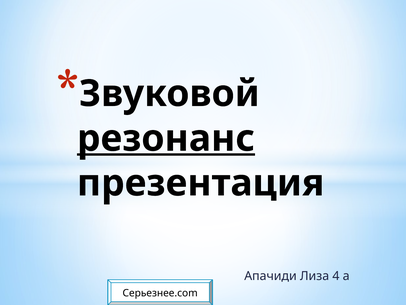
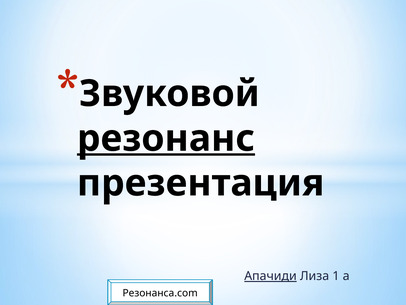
Апачиди underline: none -> present
4: 4 -> 1
Серьезнее.com: Серьезнее.com -> Резонанса.com
